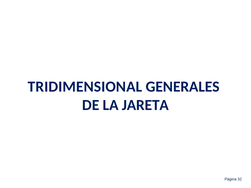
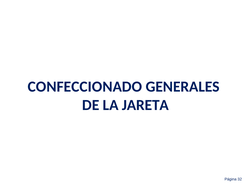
TRIDIMENSIONAL: TRIDIMENSIONAL -> CONFECCIONADO
